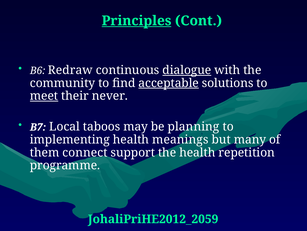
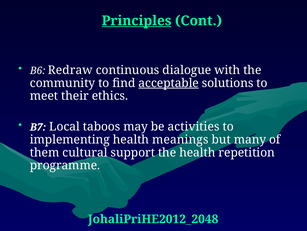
dialogue underline: present -> none
meet underline: present -> none
never: never -> ethics
planning: planning -> activities
connect: connect -> cultural
JohaliPriHE2012_2059: JohaliPriHE2012_2059 -> JohaliPriHE2012_2048
